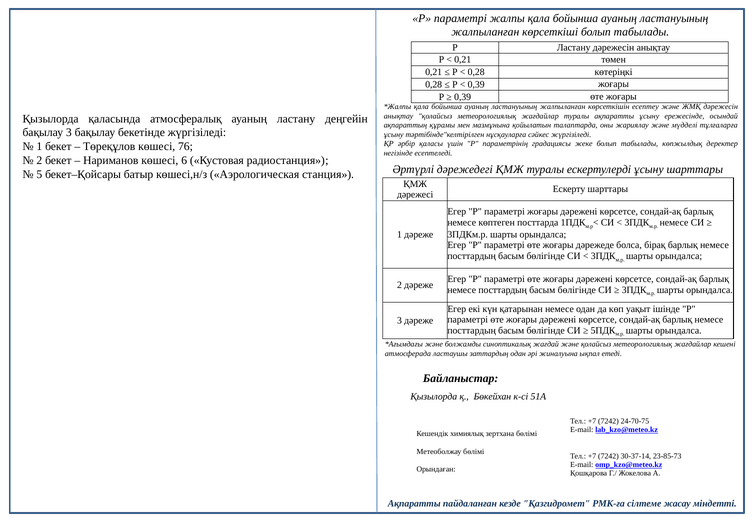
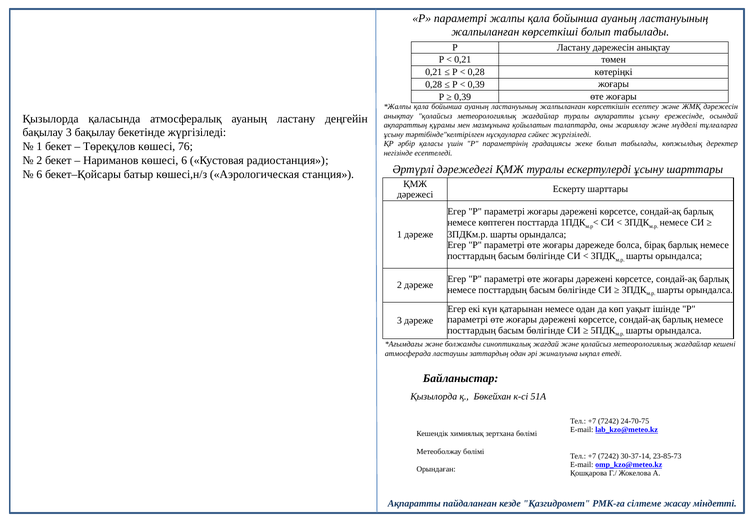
5 at (39, 174): 5 -> 6
